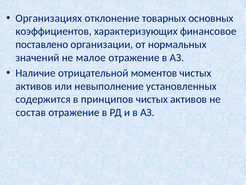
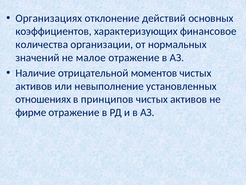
товарных: товарных -> действий
поставлено: поставлено -> количества
содержится: содержится -> отношениях
состав: состав -> фирме
